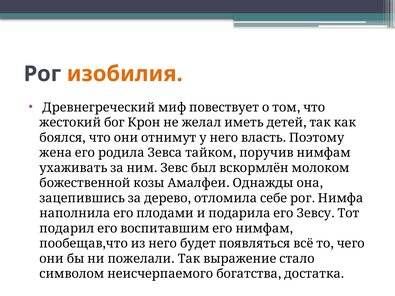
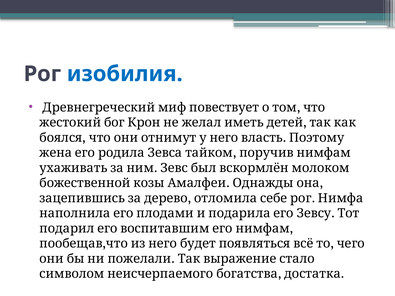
изобилия colour: orange -> blue
